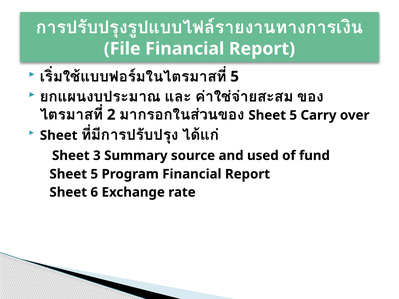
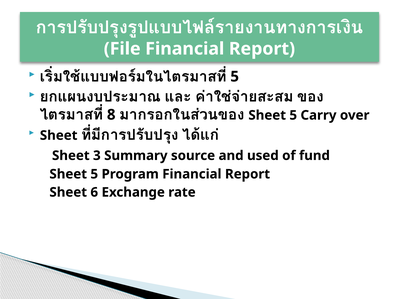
2: 2 -> 8
